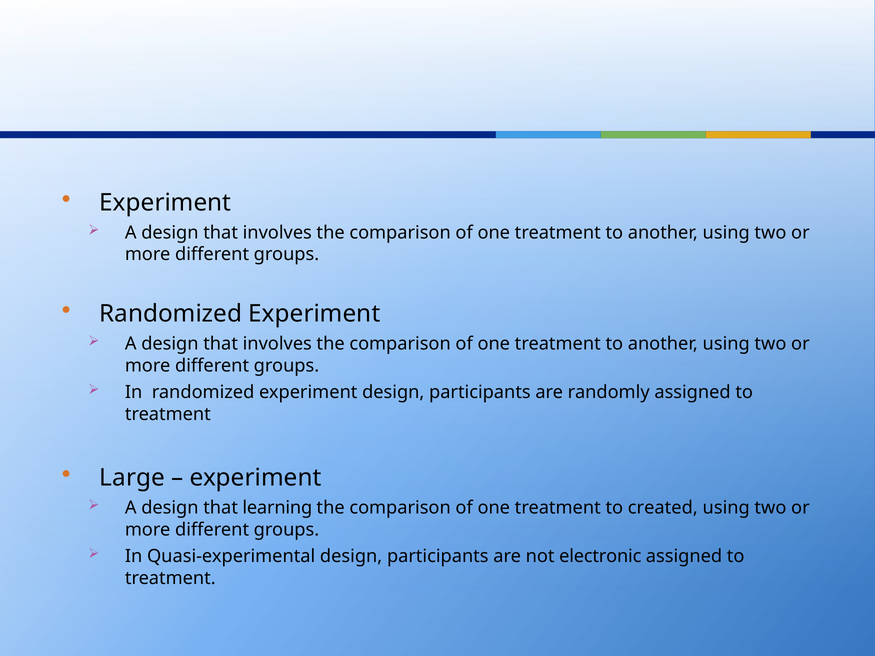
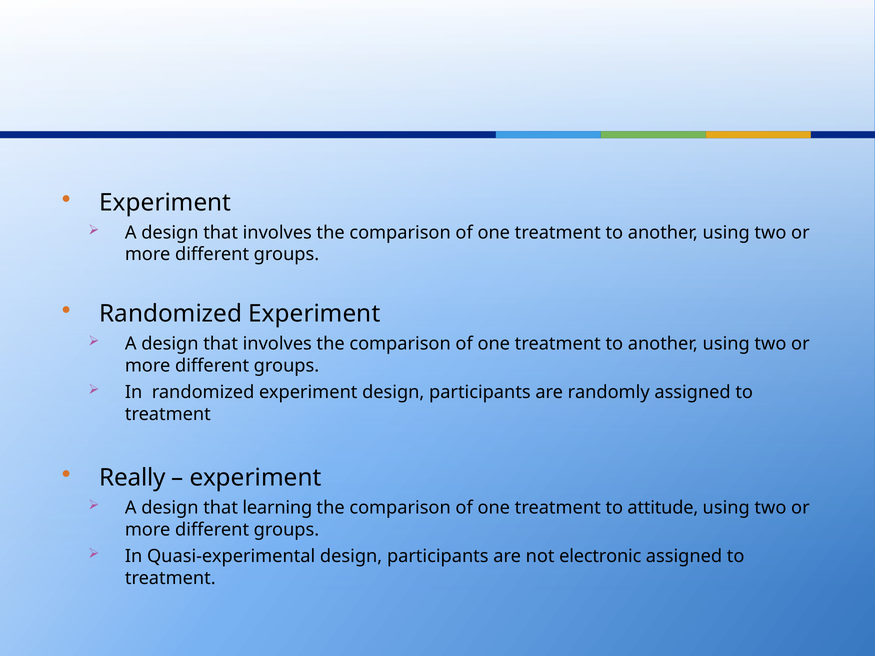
Large: Large -> Really
created: created -> attitude
